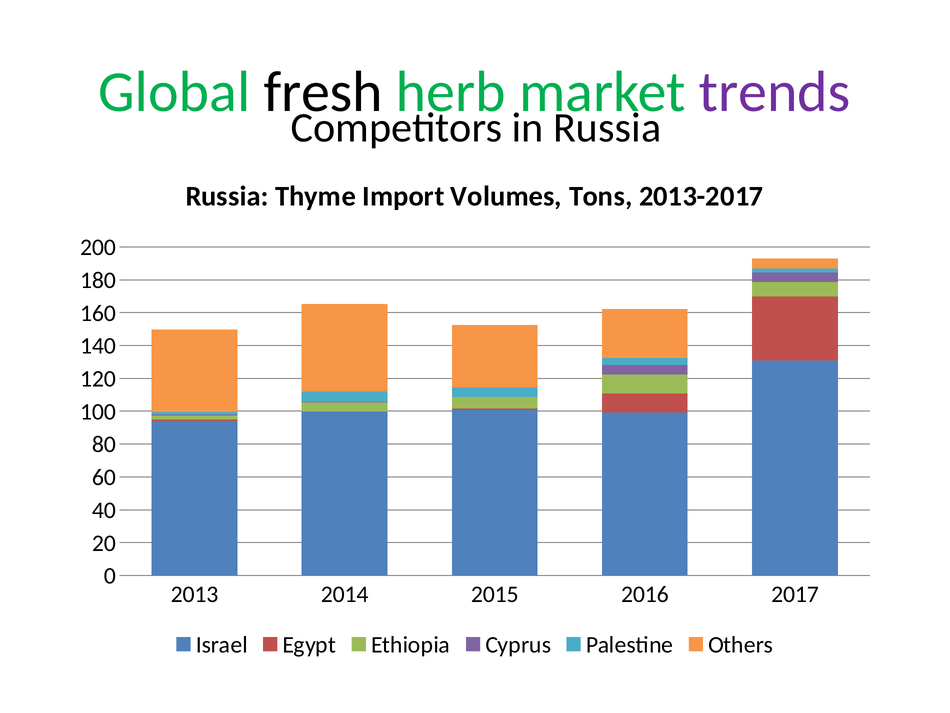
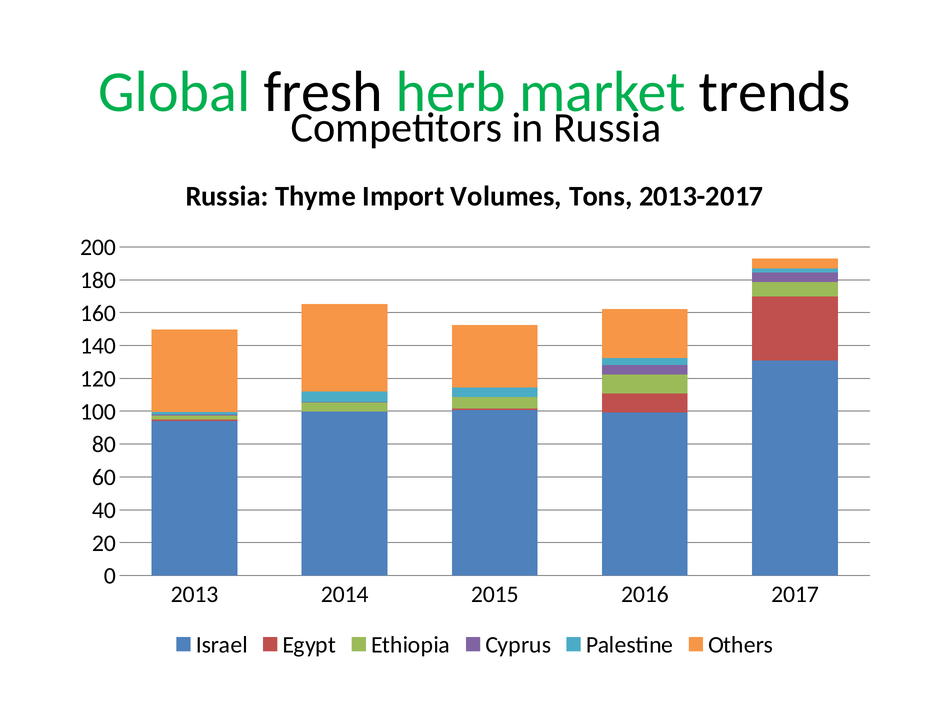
trends colour: purple -> black
